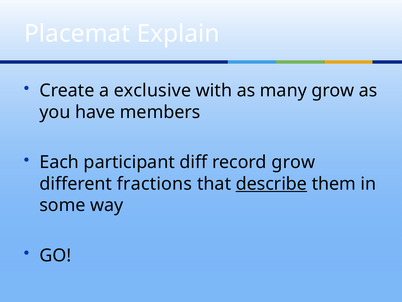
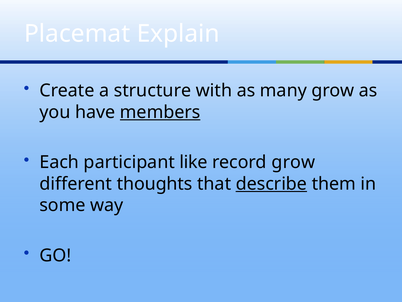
exclusive: exclusive -> structure
members underline: none -> present
diff: diff -> like
fractions: fractions -> thoughts
